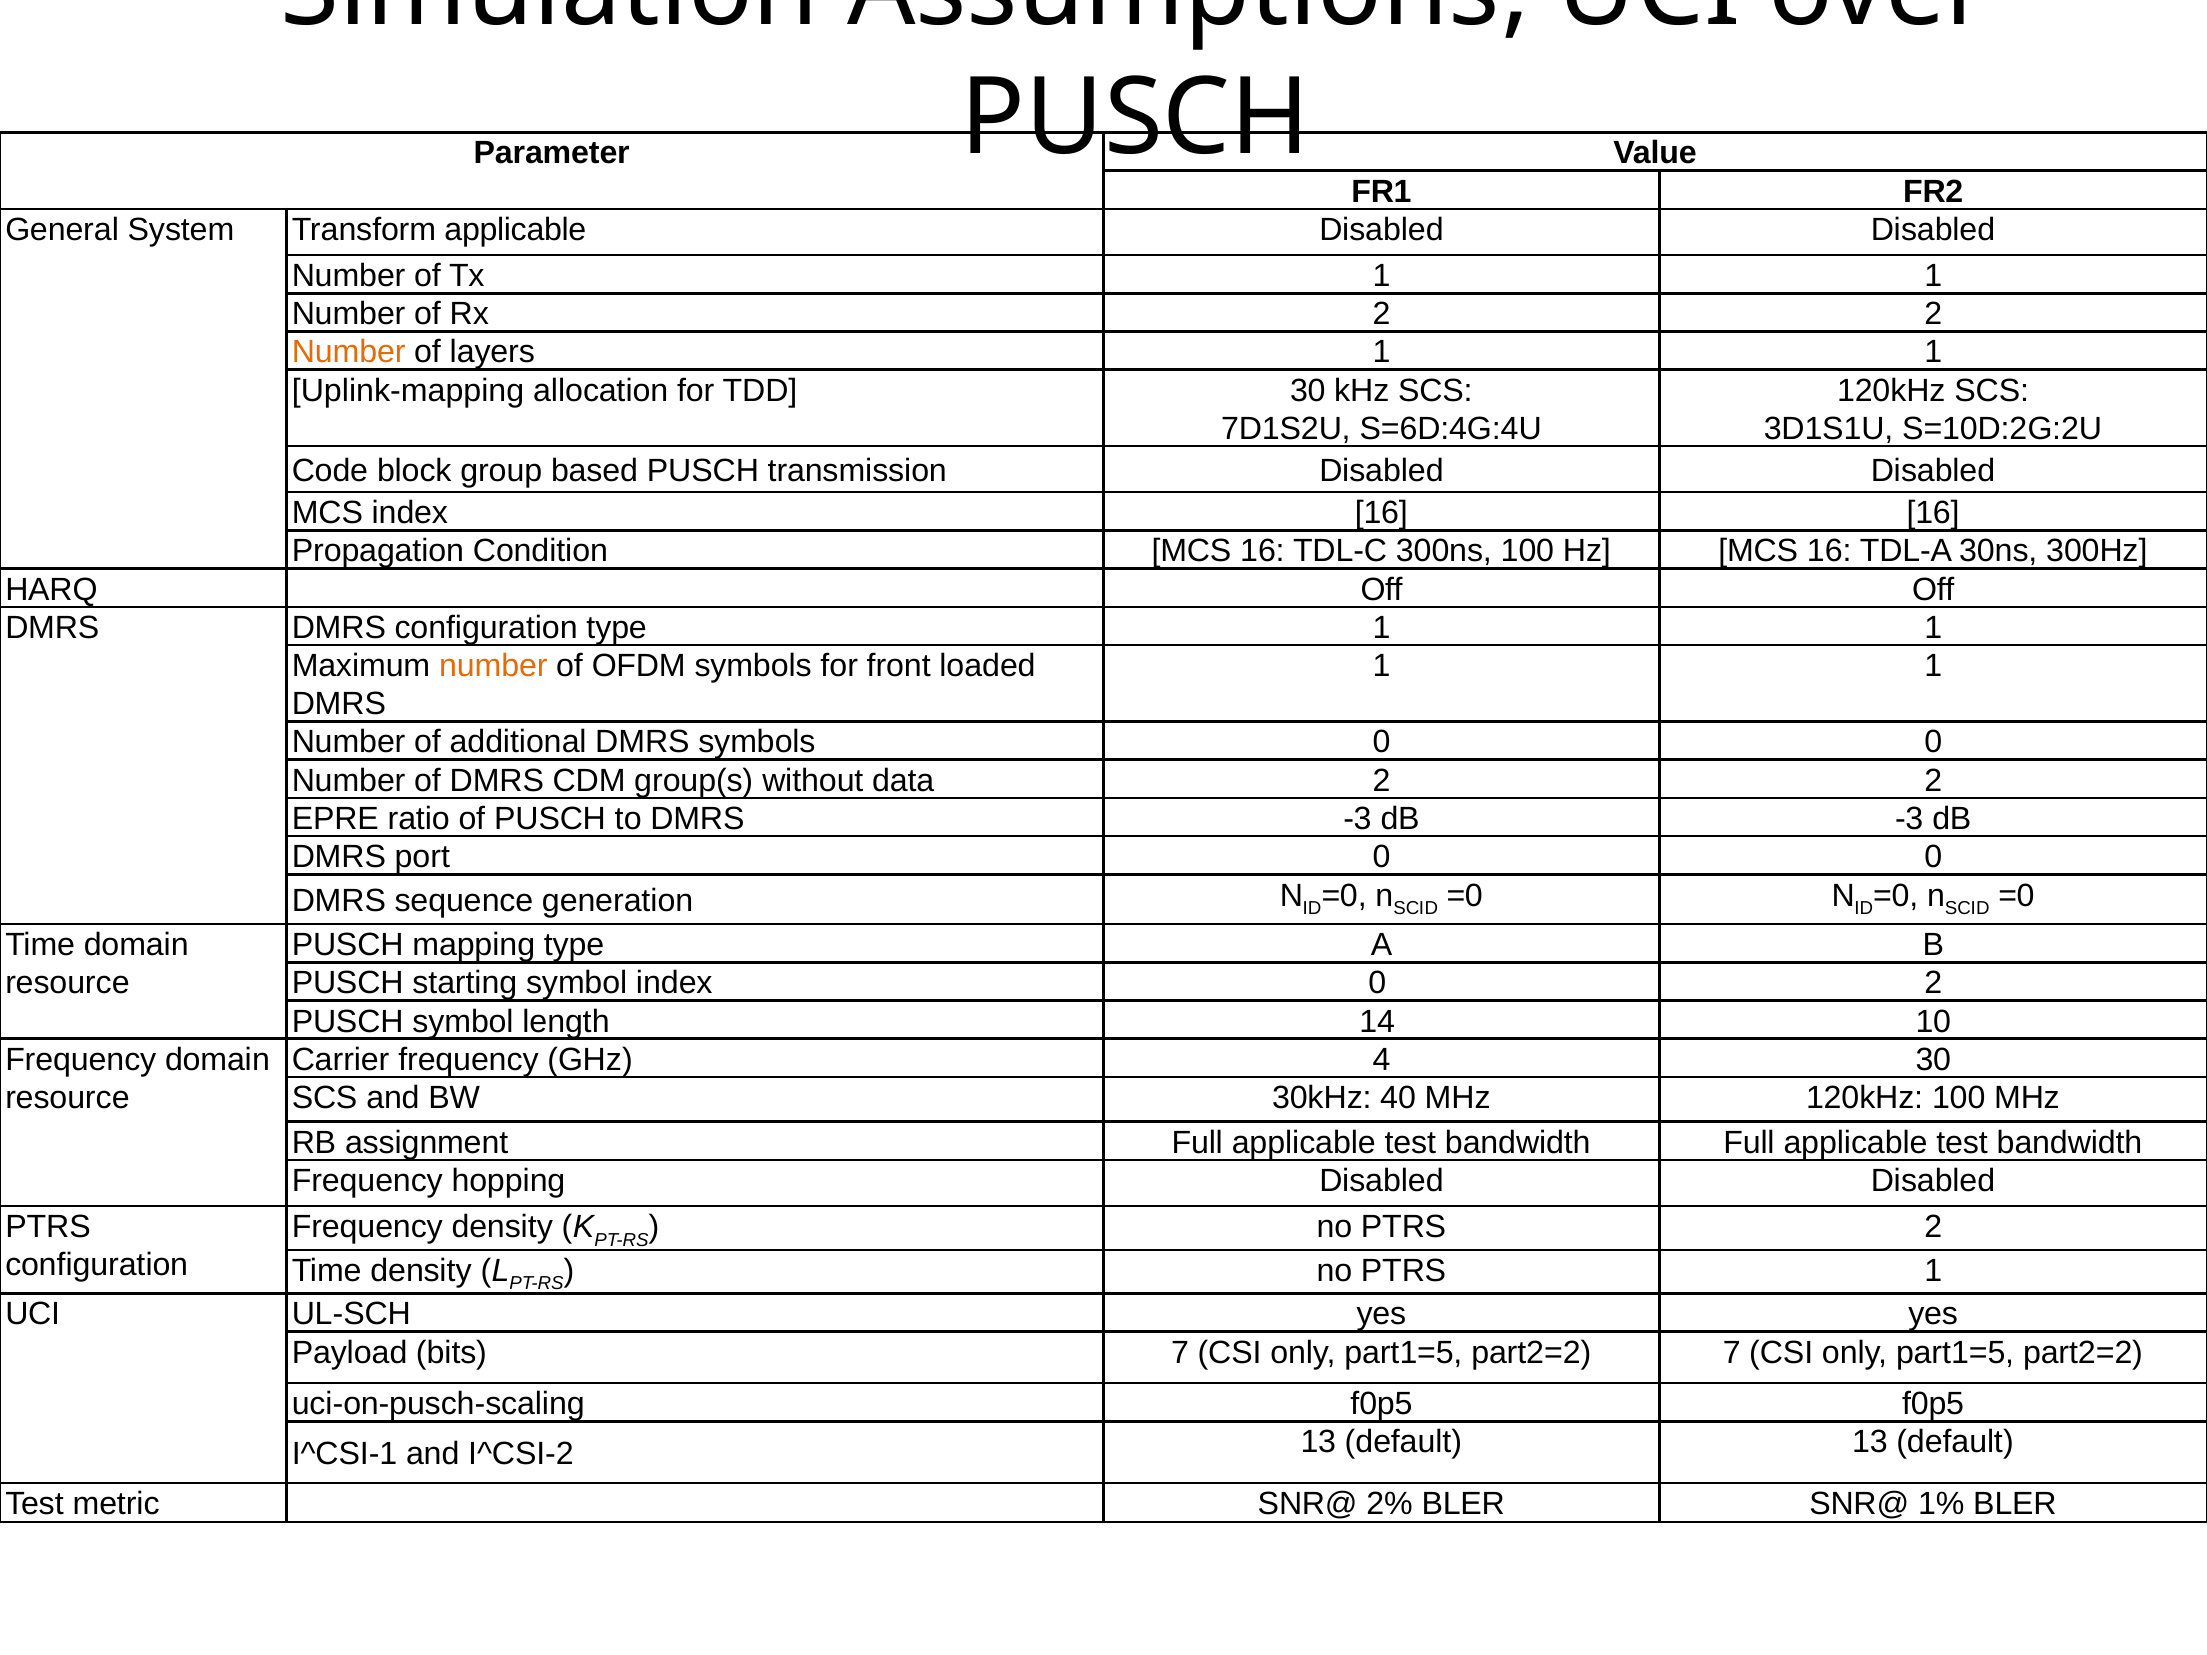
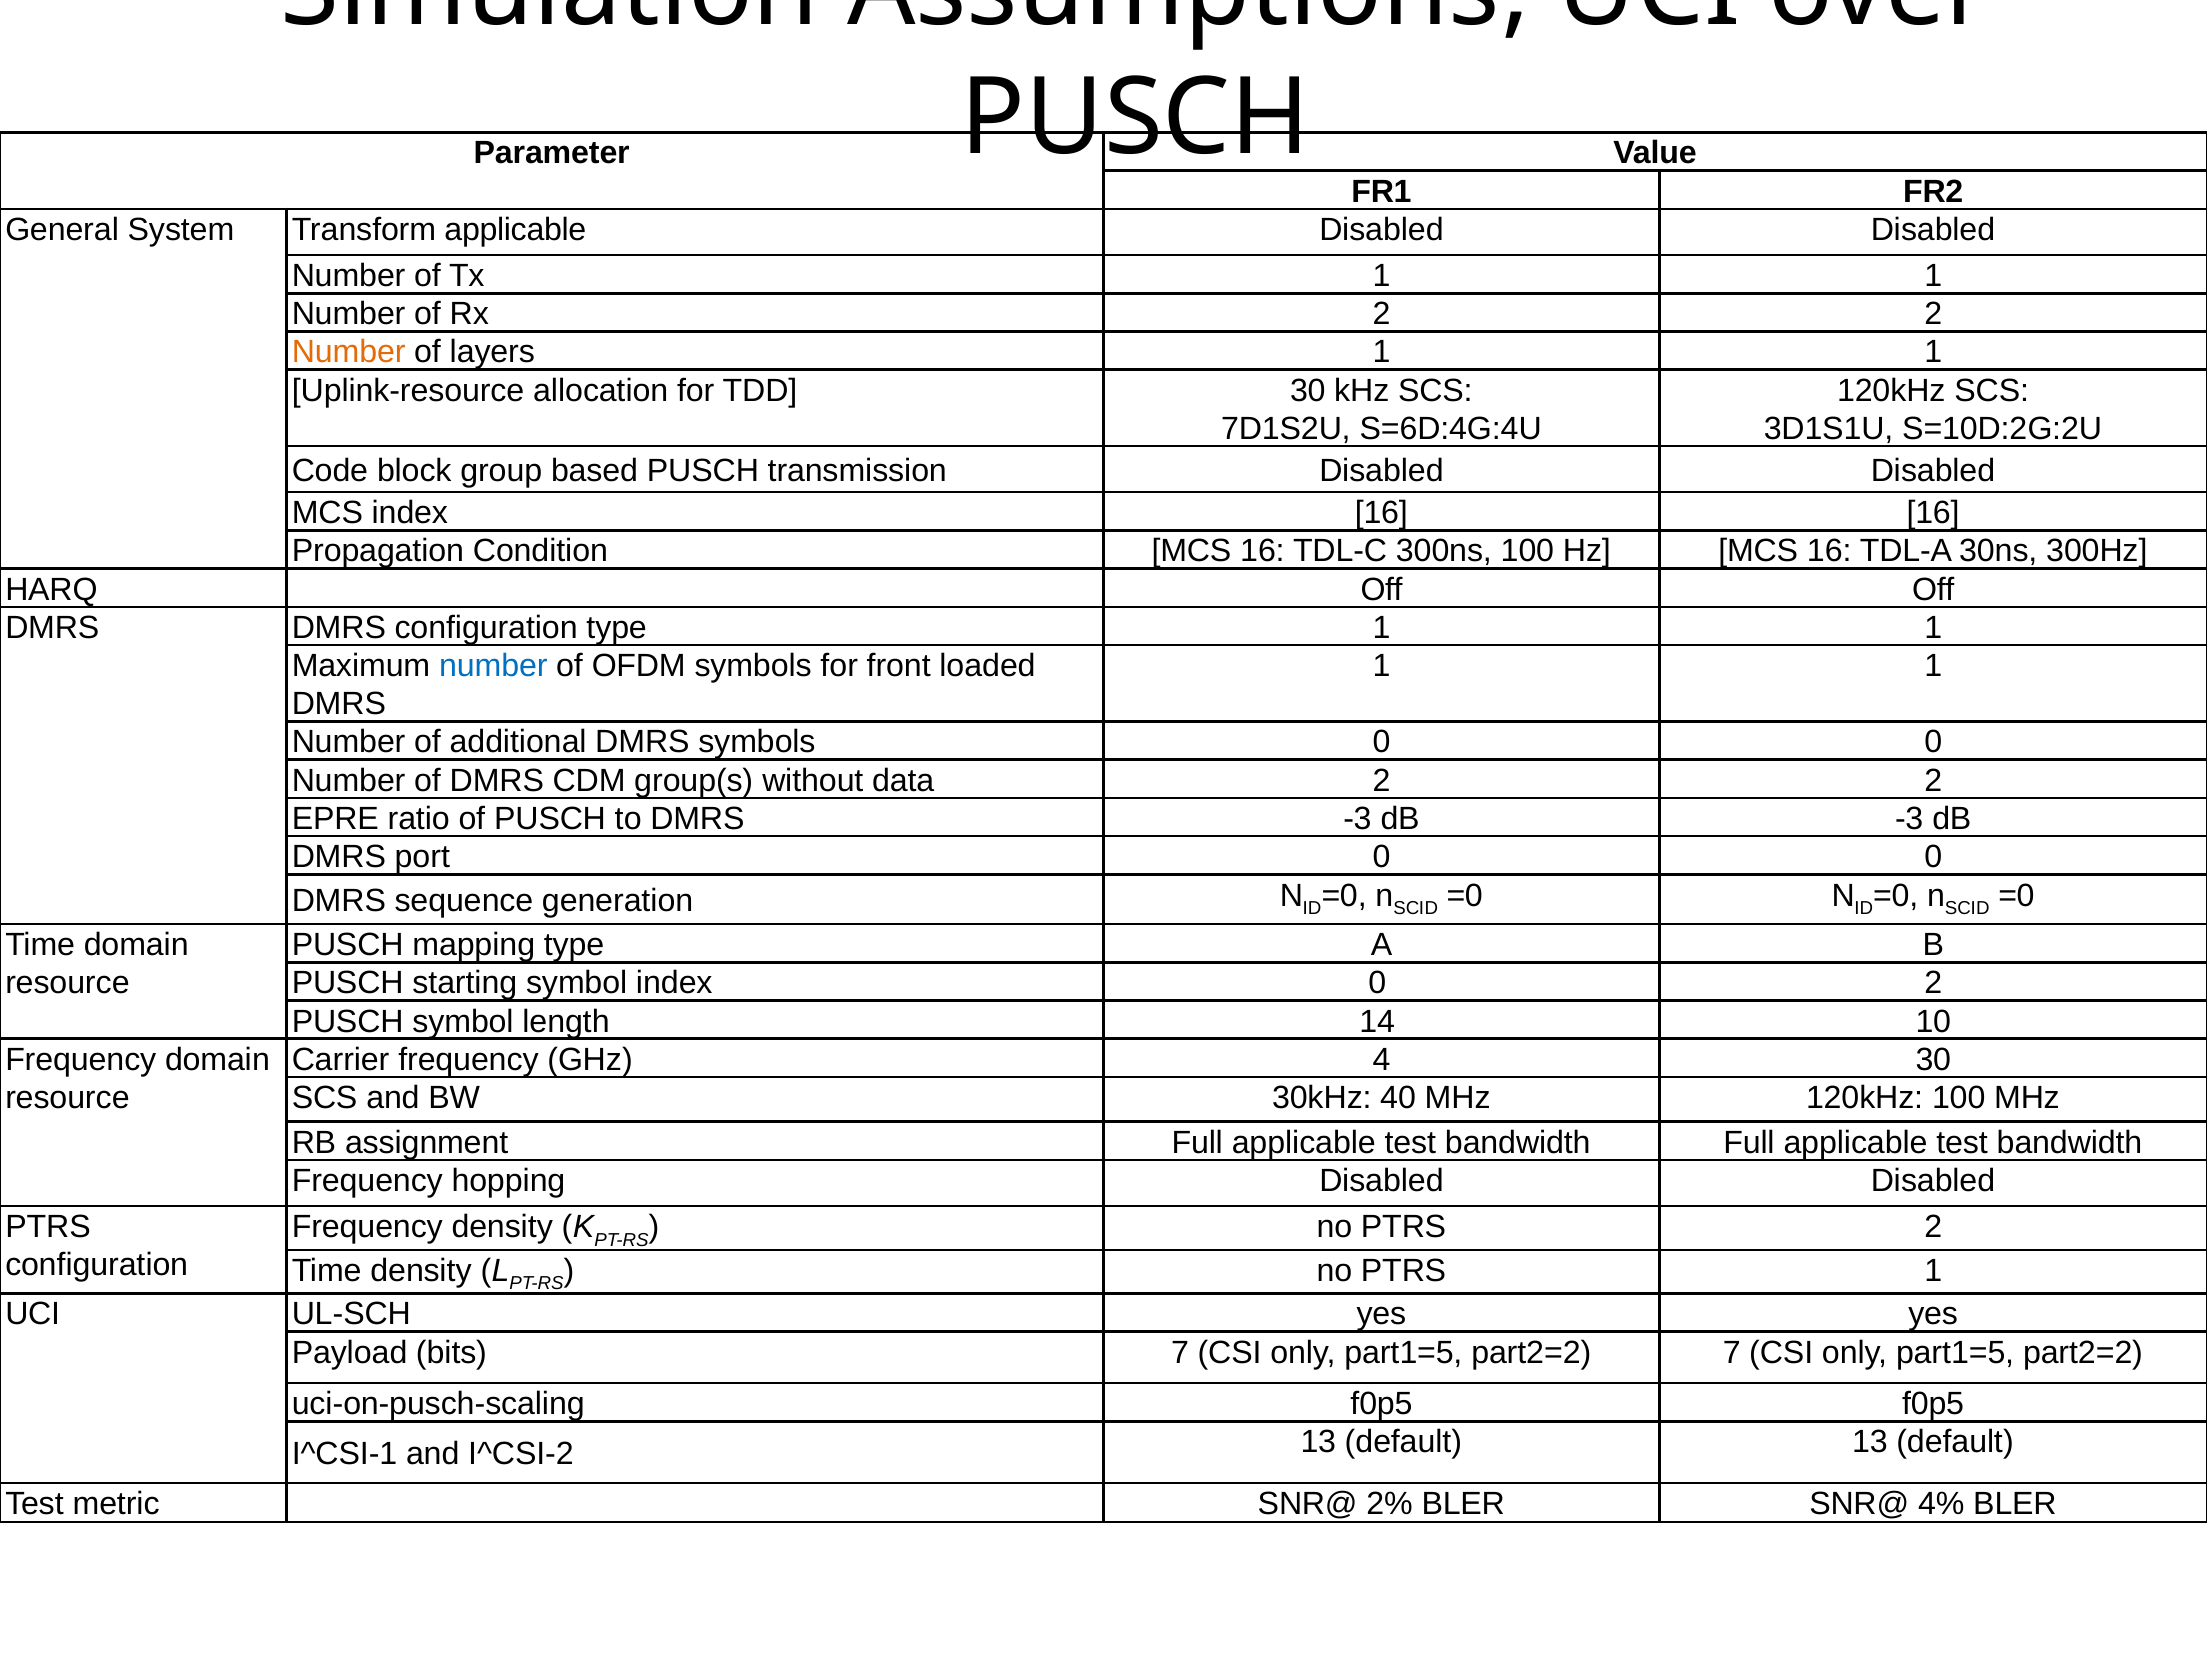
Uplink-mapping: Uplink-mapping -> Uplink-resource
number at (493, 666) colour: orange -> blue
1%: 1% -> 4%
